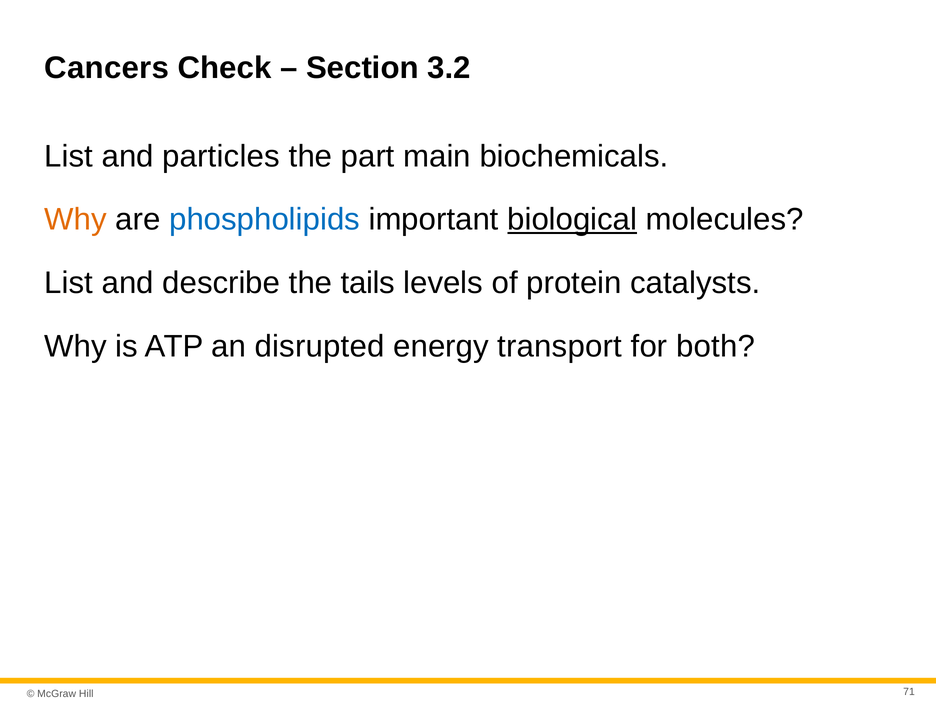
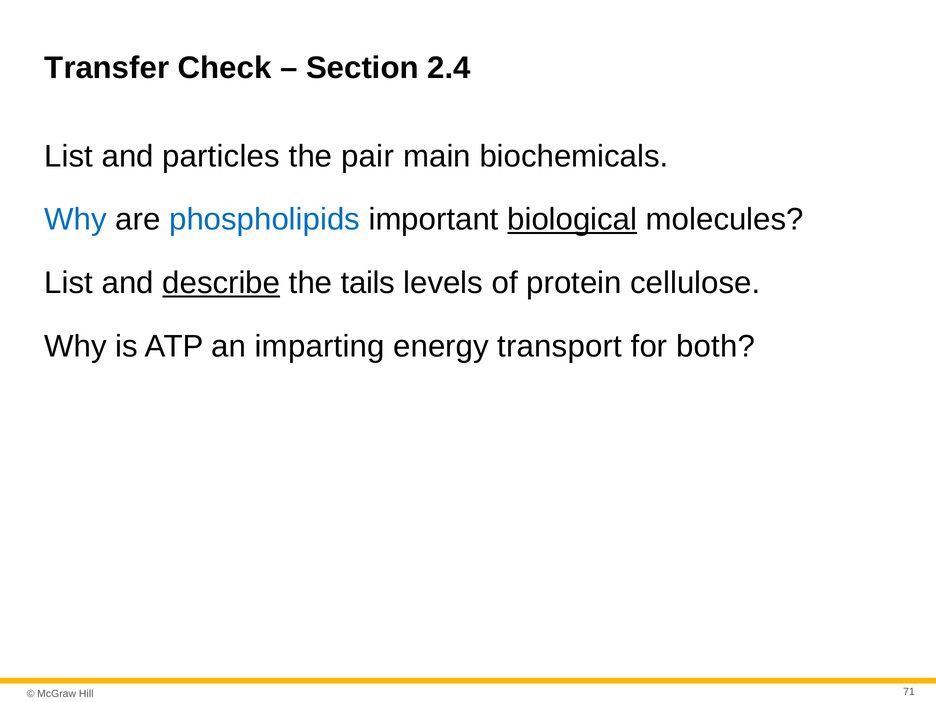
Cancers: Cancers -> Transfer
3.2: 3.2 -> 2.4
part: part -> pair
Why at (76, 220) colour: orange -> blue
describe underline: none -> present
catalysts: catalysts -> cellulose
disrupted: disrupted -> imparting
